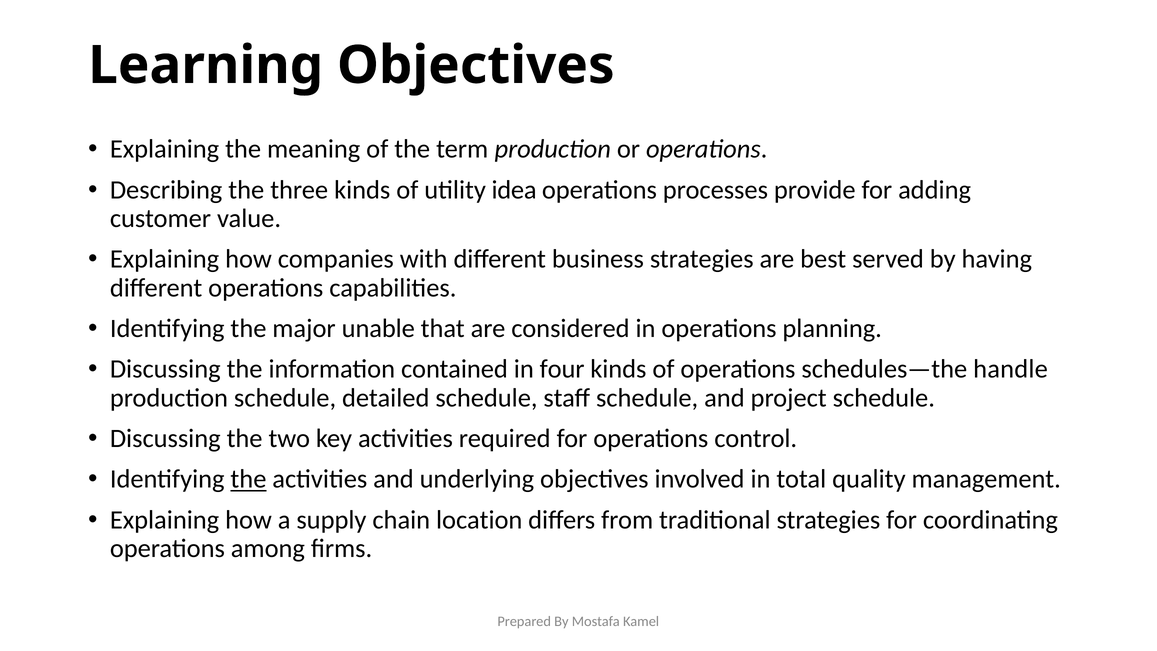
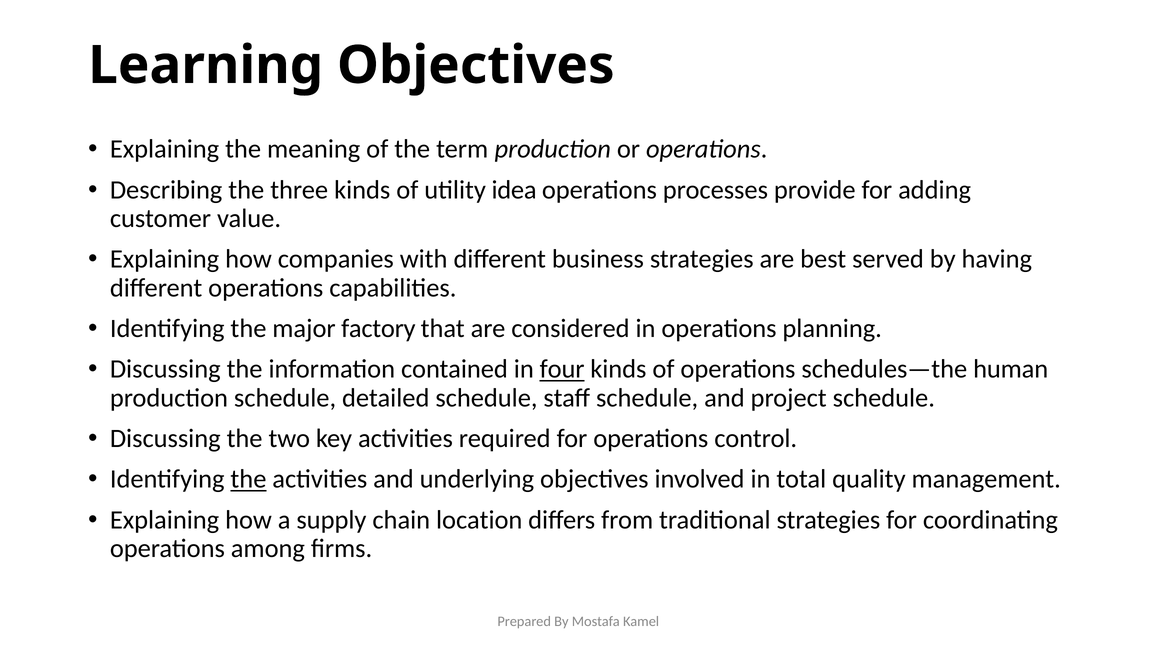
unable: unable -> factory
four underline: none -> present
handle: handle -> human
